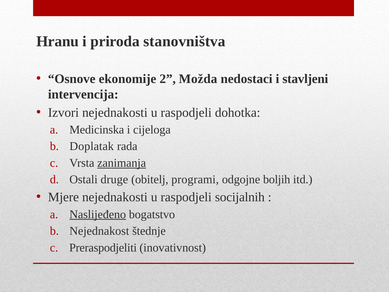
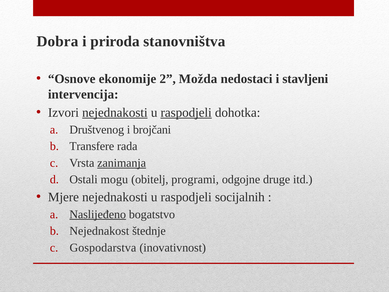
Hranu: Hranu -> Dobra
nejednakosti at (115, 112) underline: none -> present
raspodjeli at (186, 112) underline: none -> present
Medicinska: Medicinska -> Društvenog
cijeloga: cijeloga -> brojčani
Doplatak: Doplatak -> Transfere
druge: druge -> mogu
boljih: boljih -> druge
Preraspodjeliti: Preraspodjeliti -> Gospodarstva
